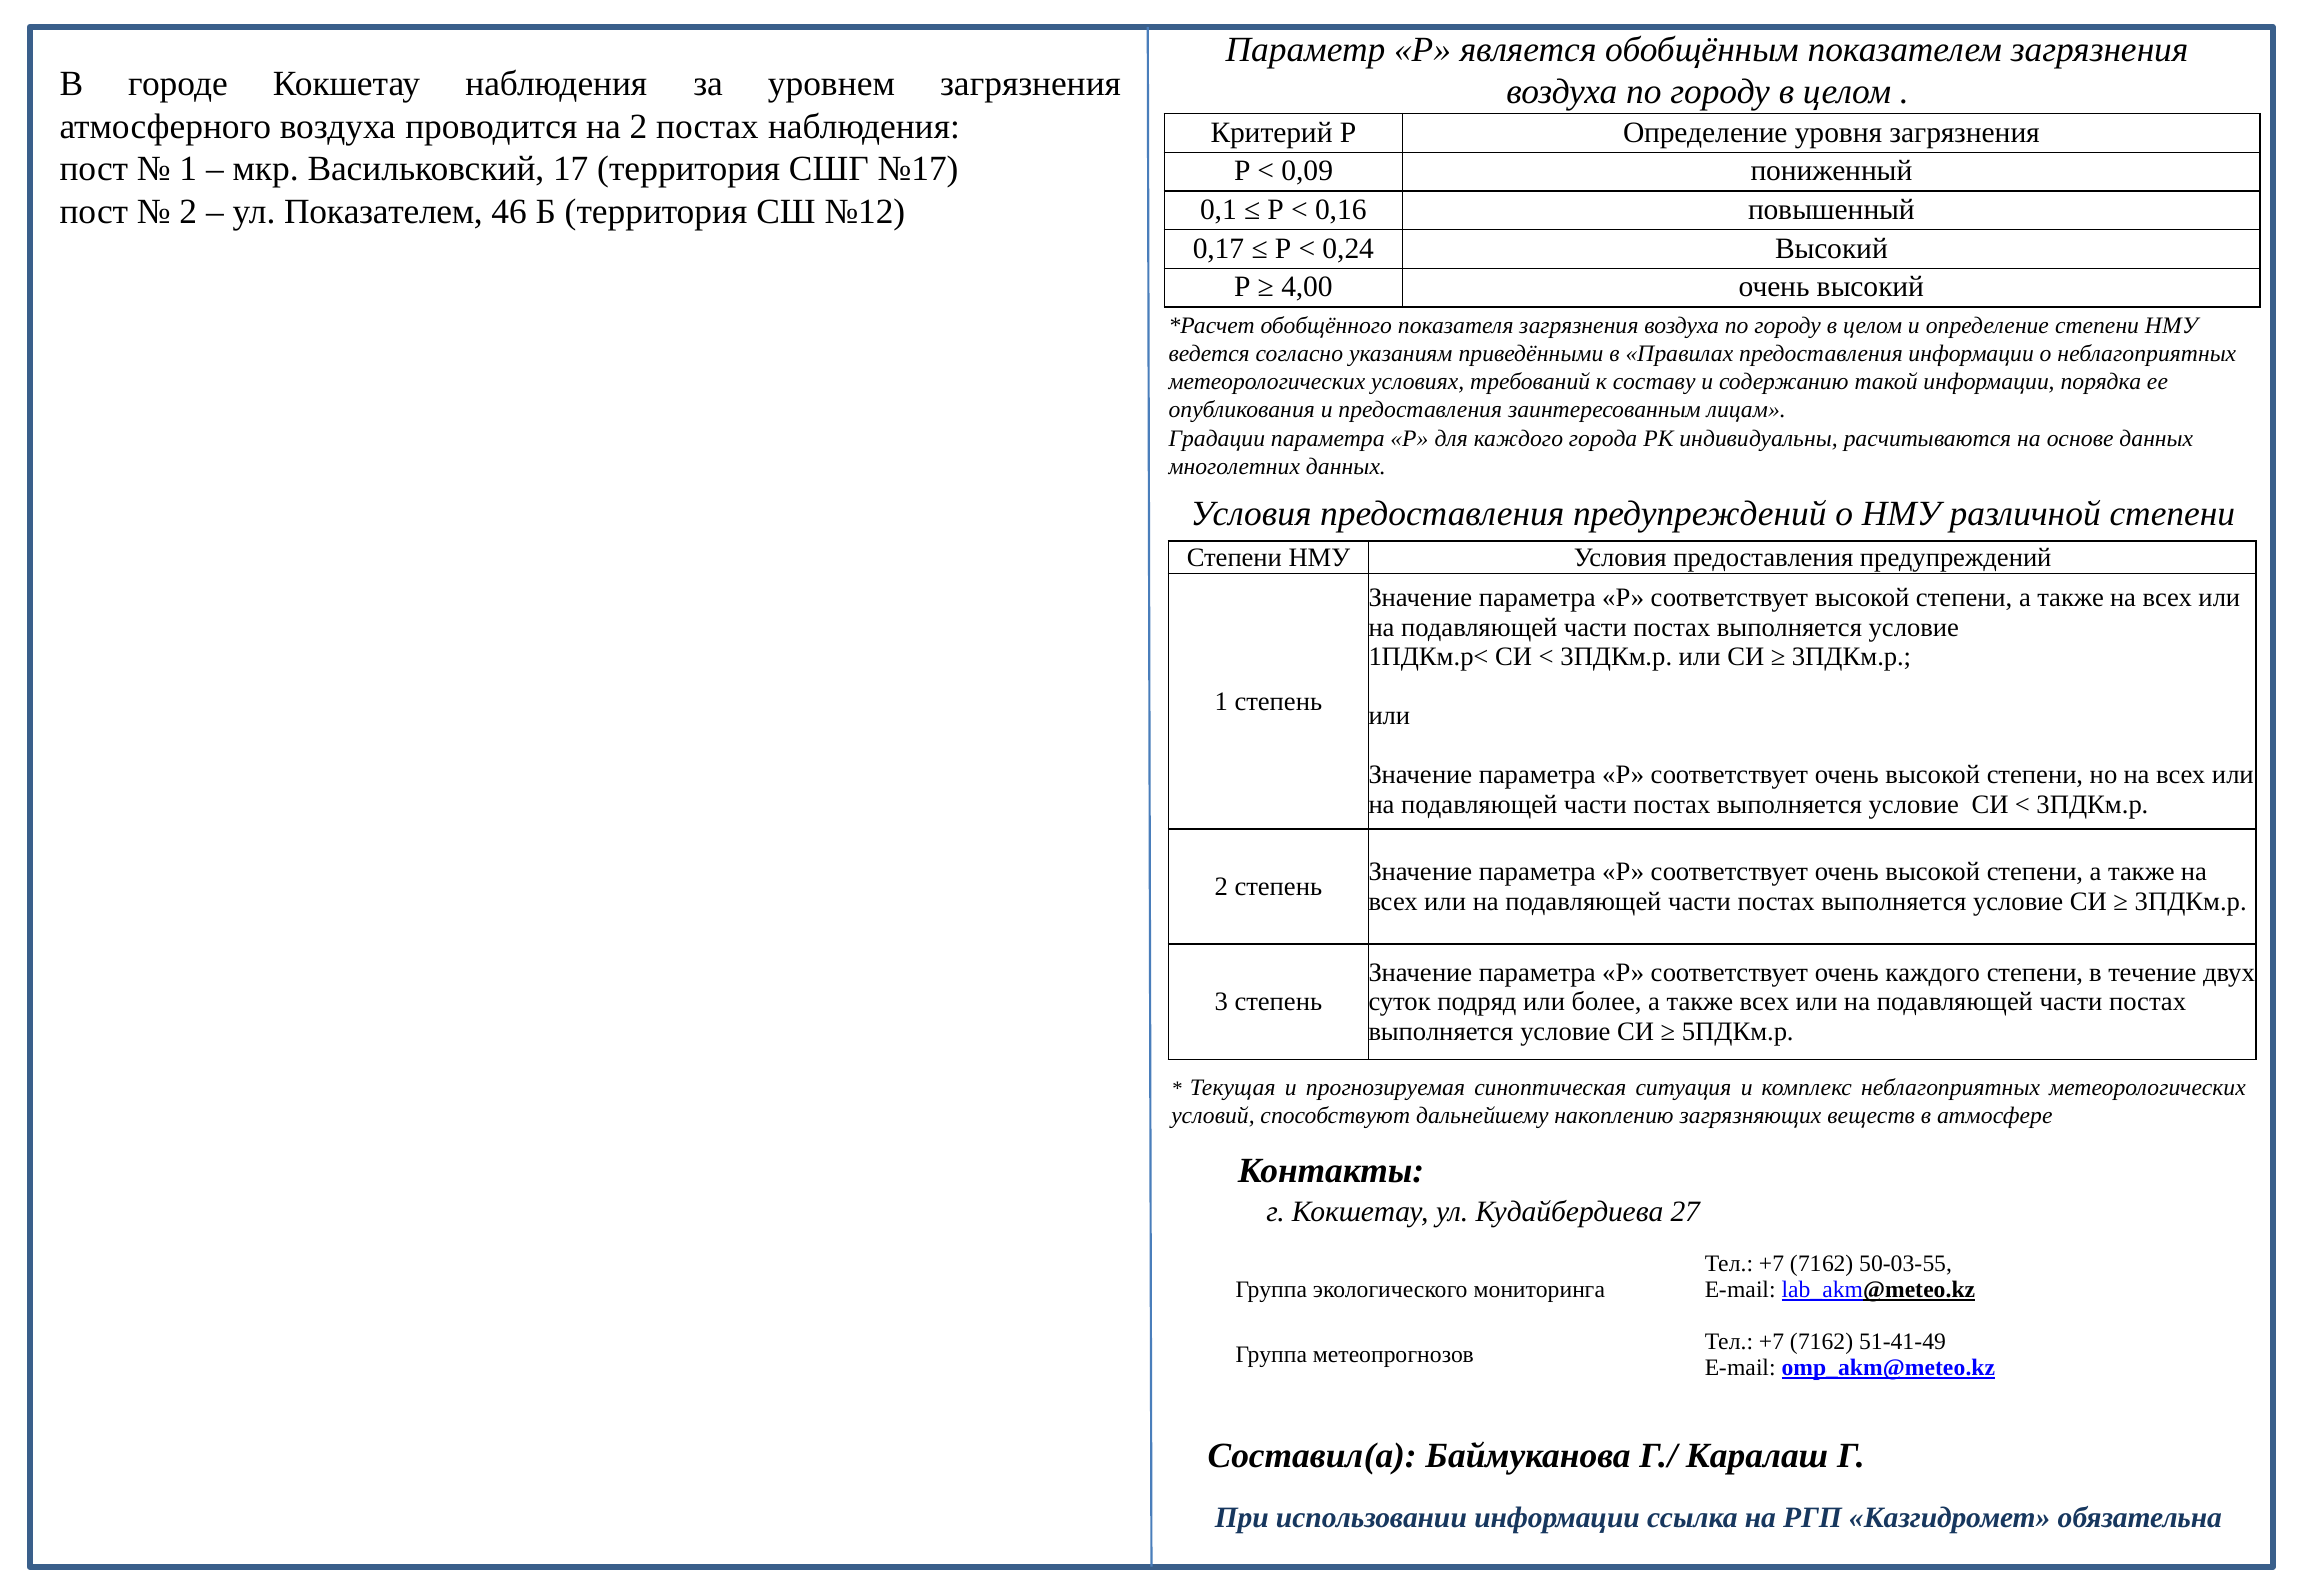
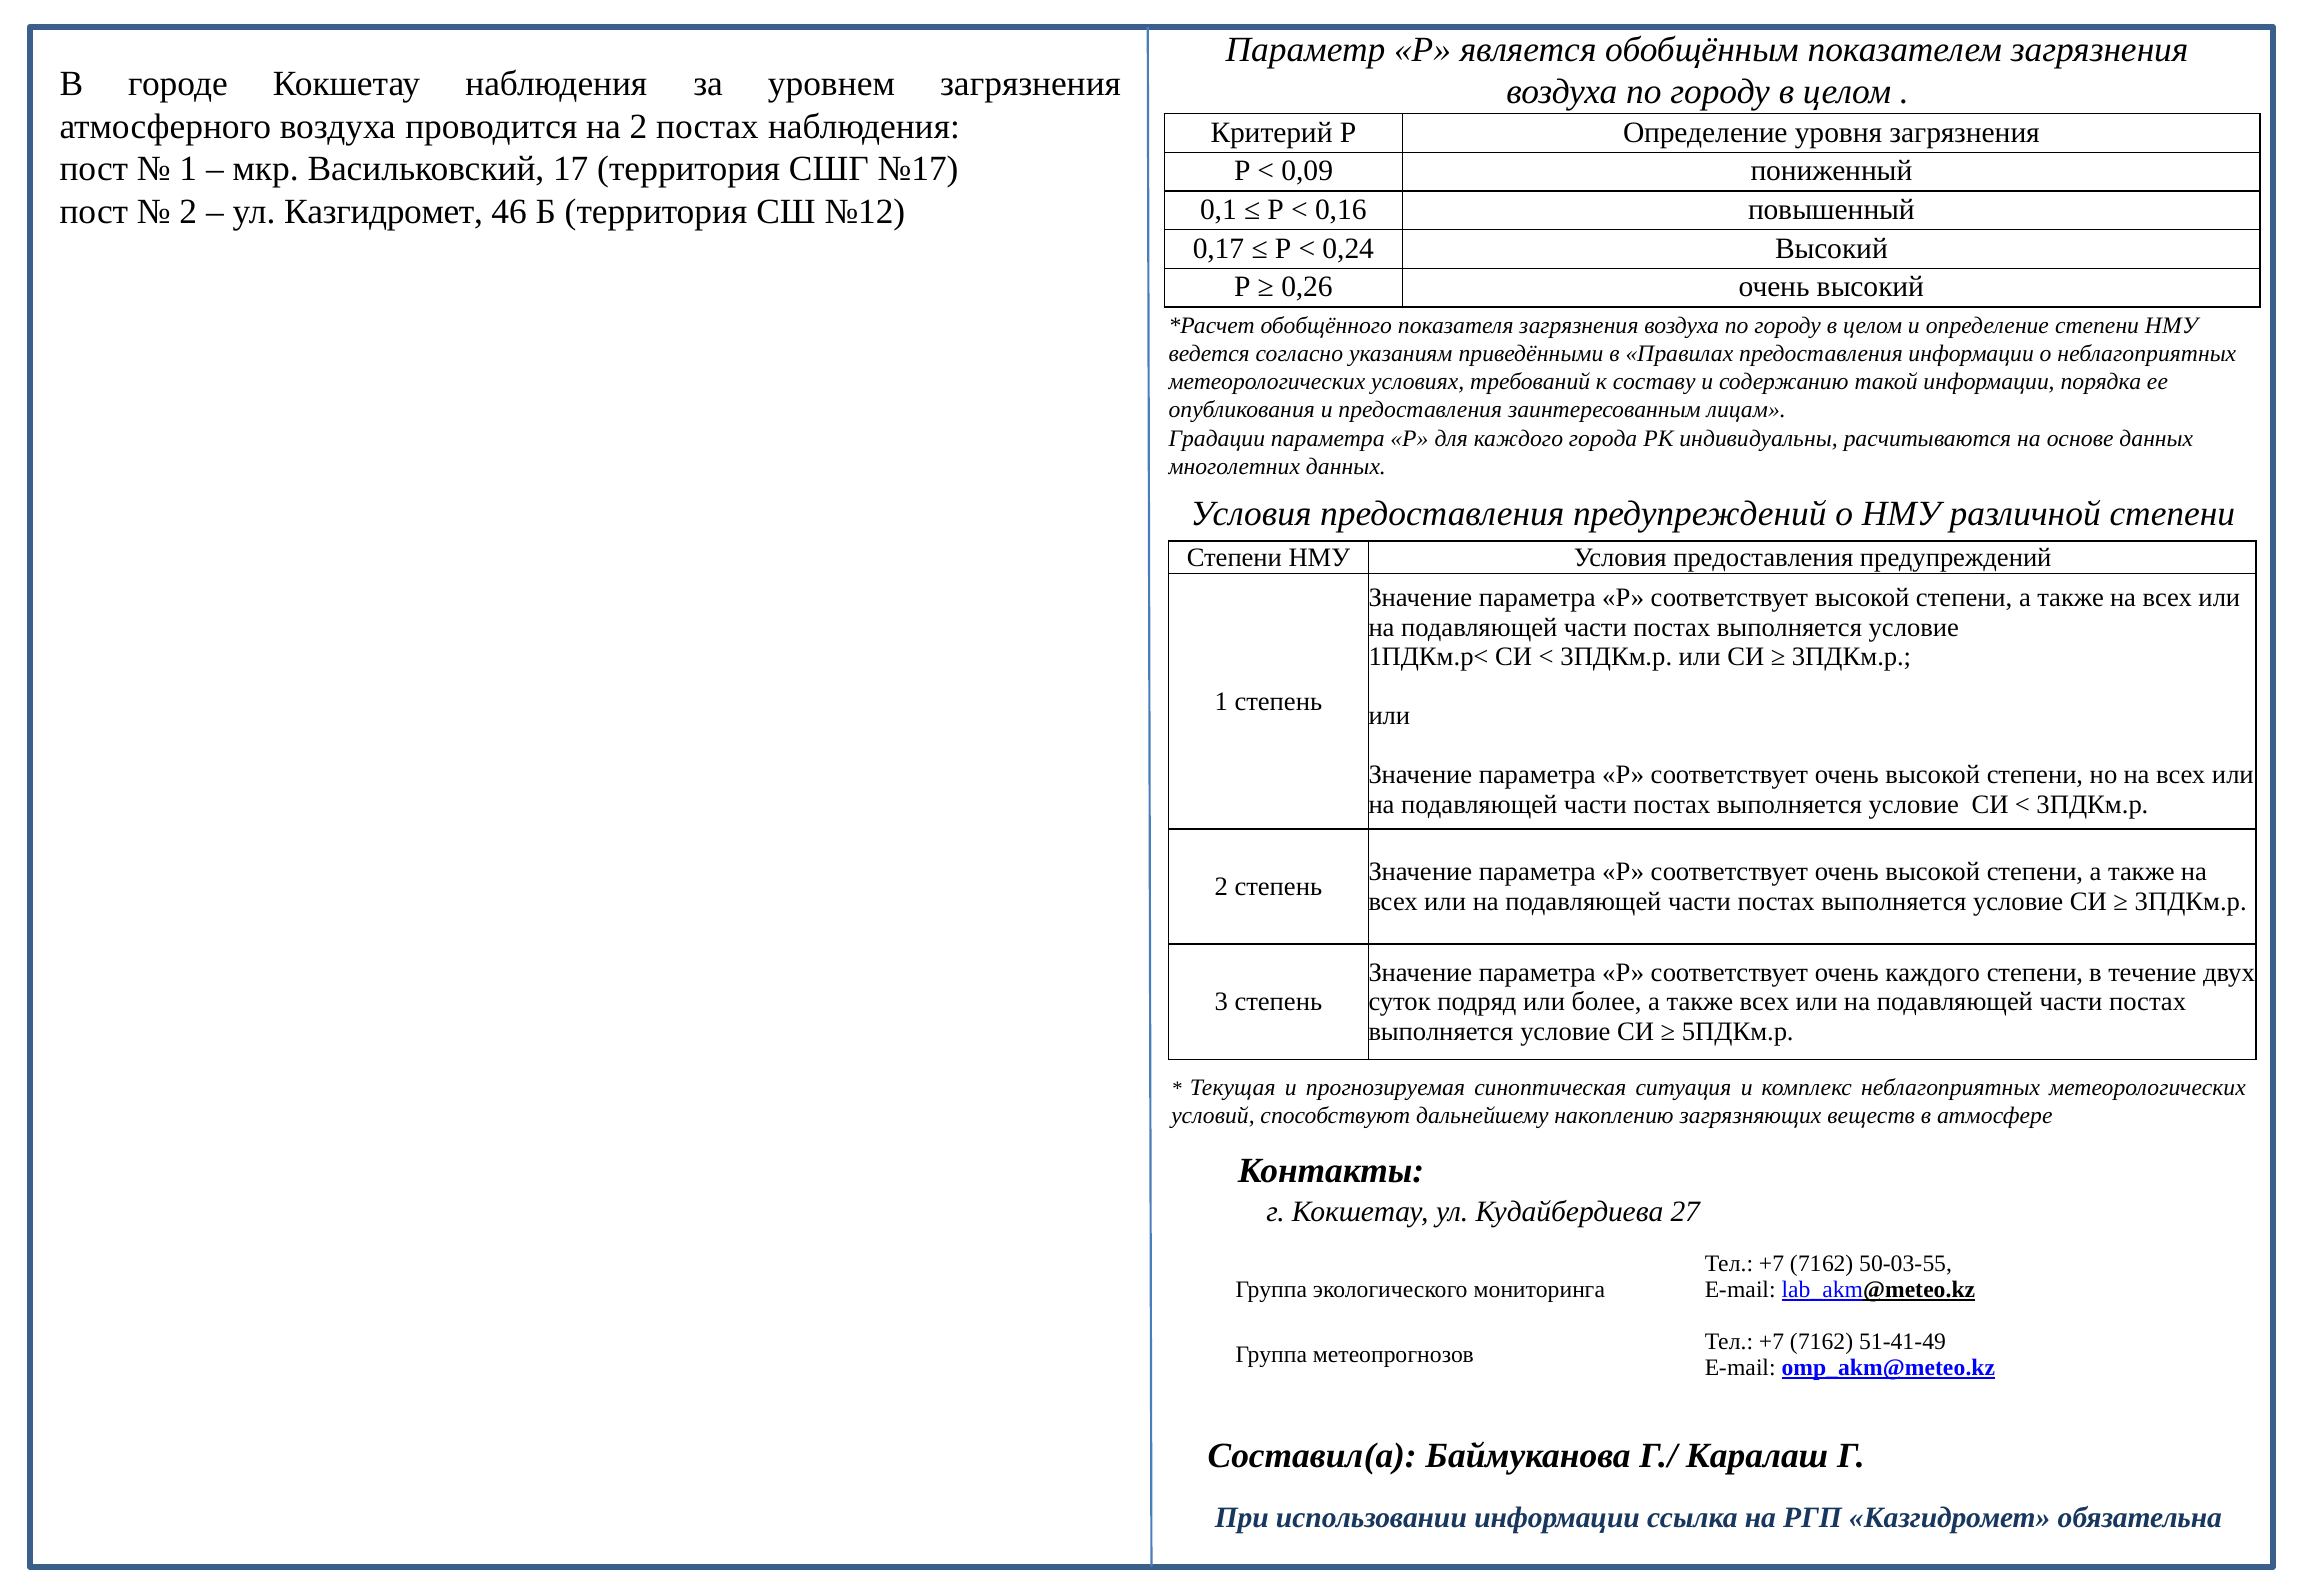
ул Показателем: Показателем -> Казгидромет
4,00: 4,00 -> 0,26
